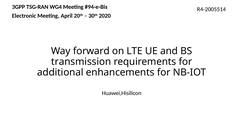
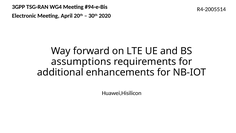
transmission: transmission -> assumptions
